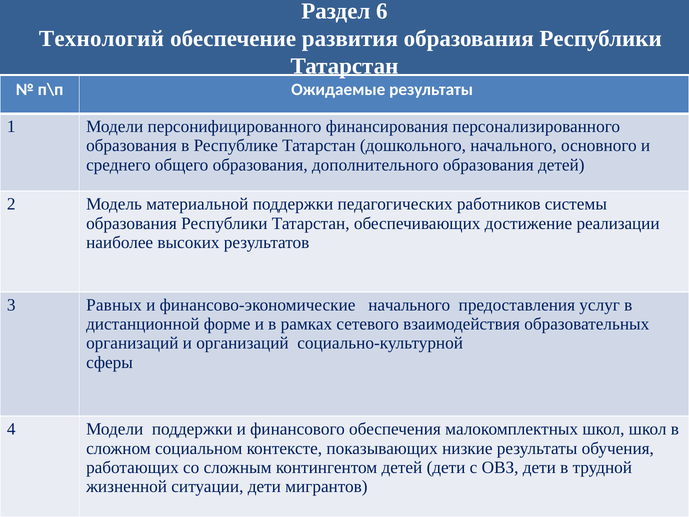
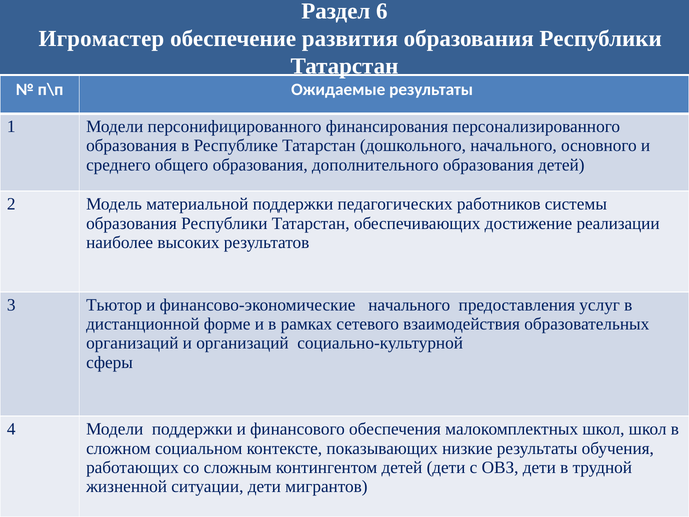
Технологий: Технологий -> Игромастер
Равных: Равных -> Тьютор
